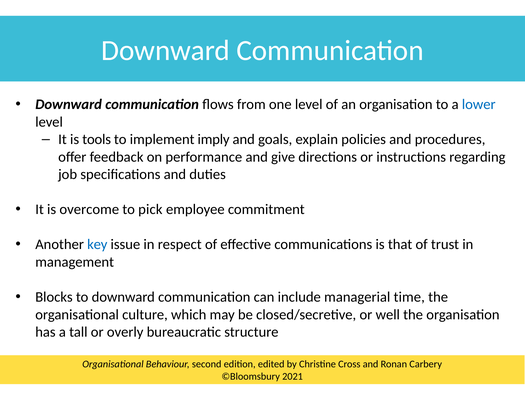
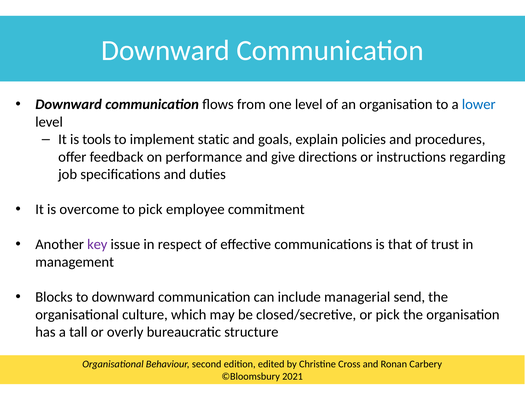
imply: imply -> static
key colour: blue -> purple
time: time -> send
or well: well -> pick
